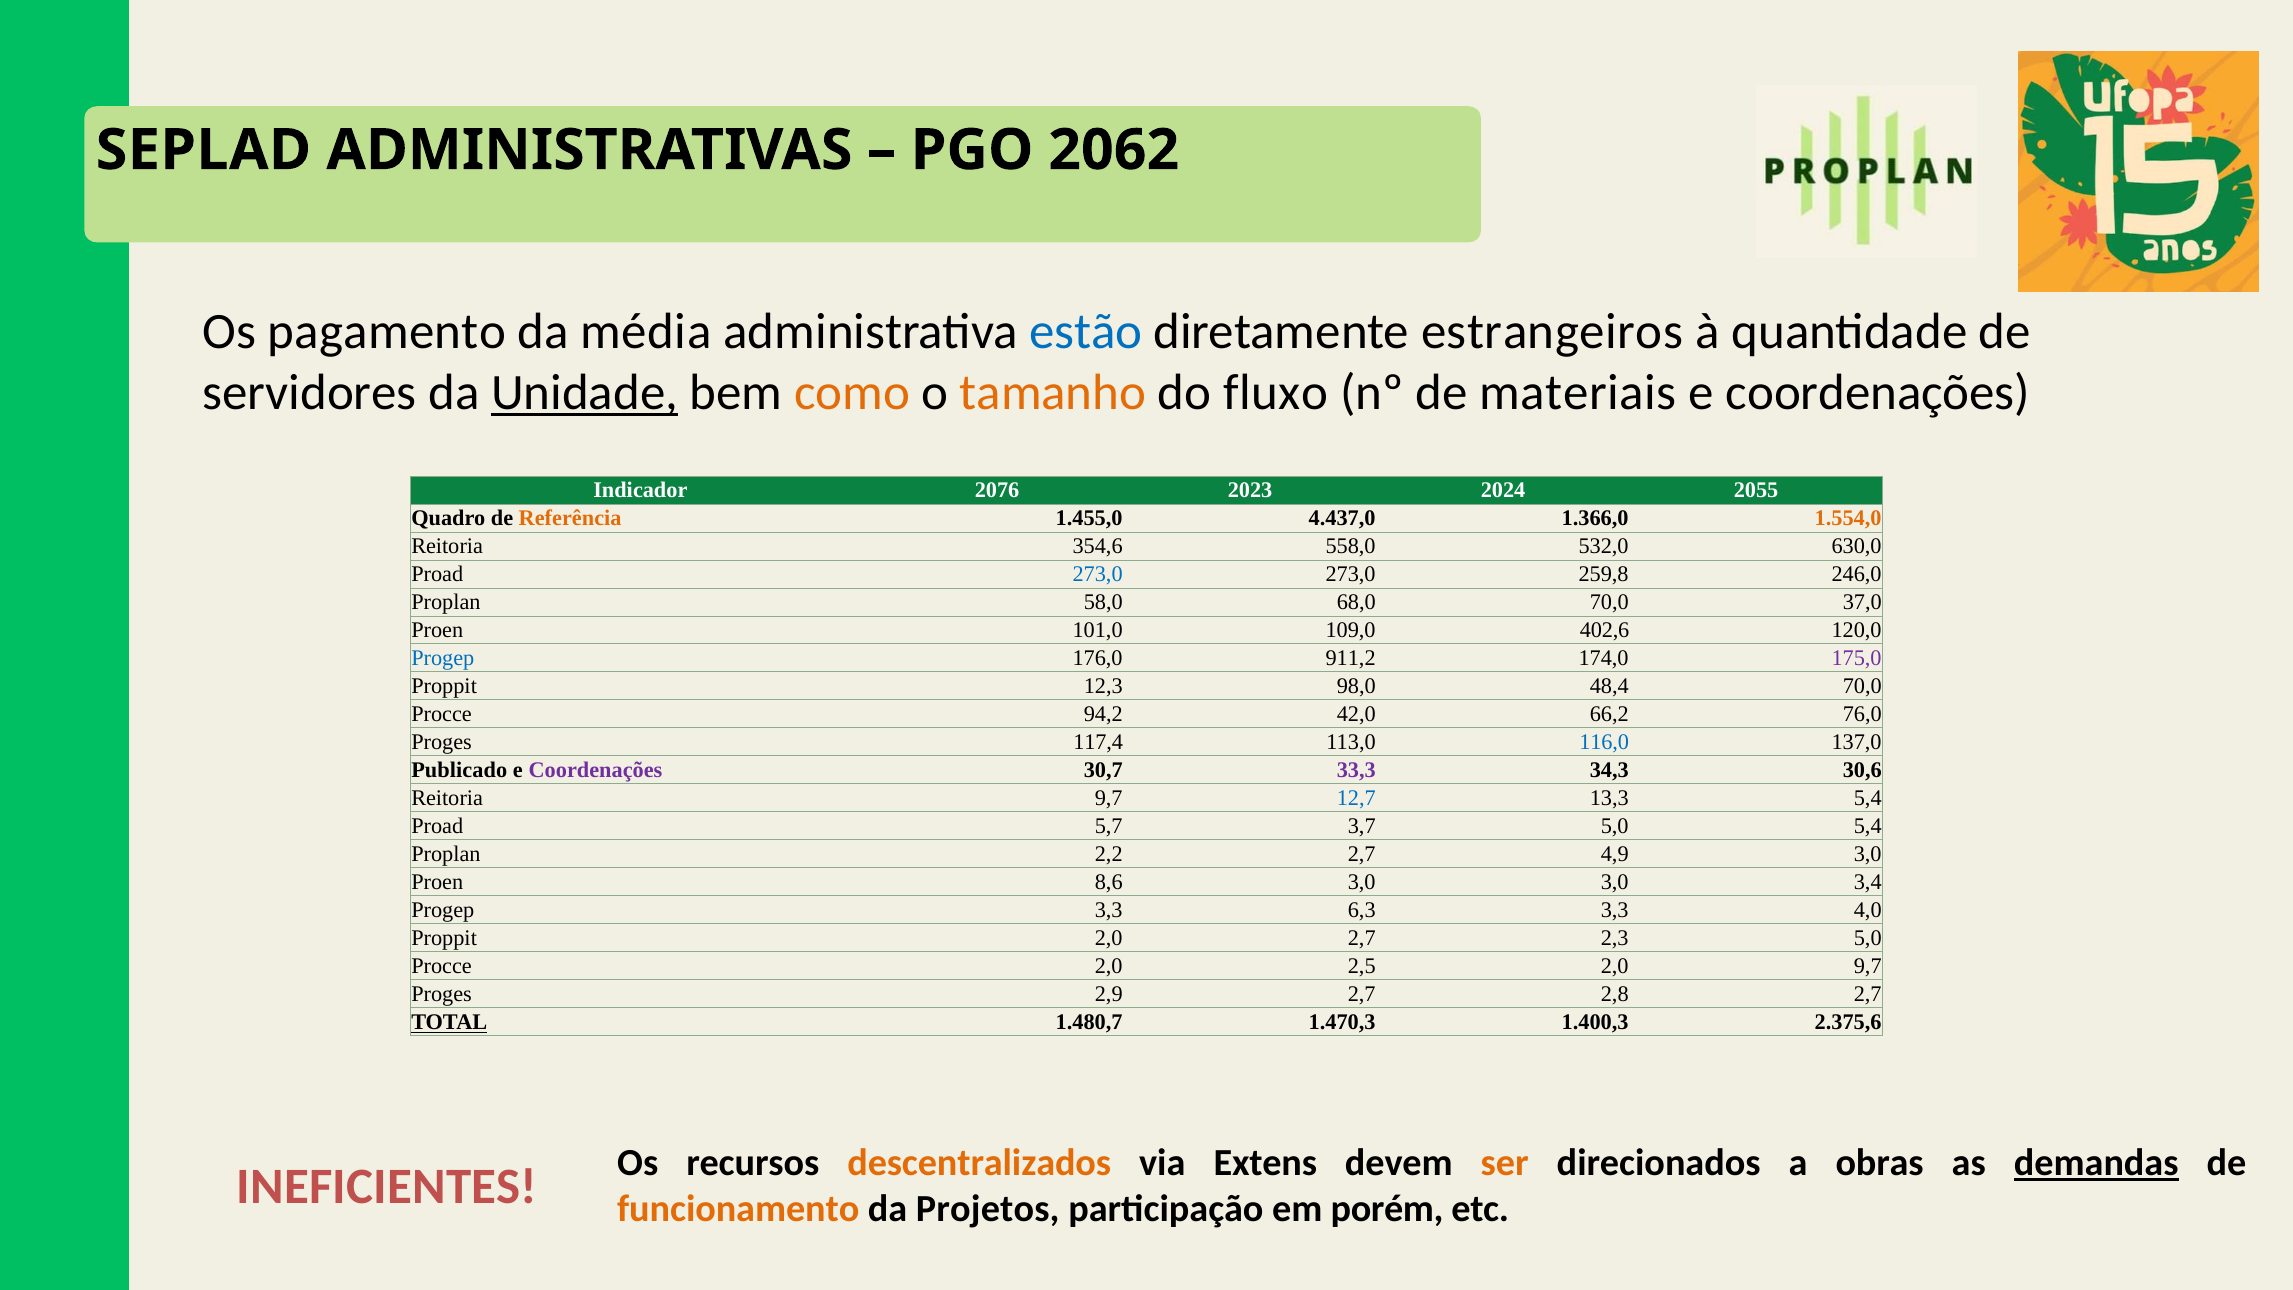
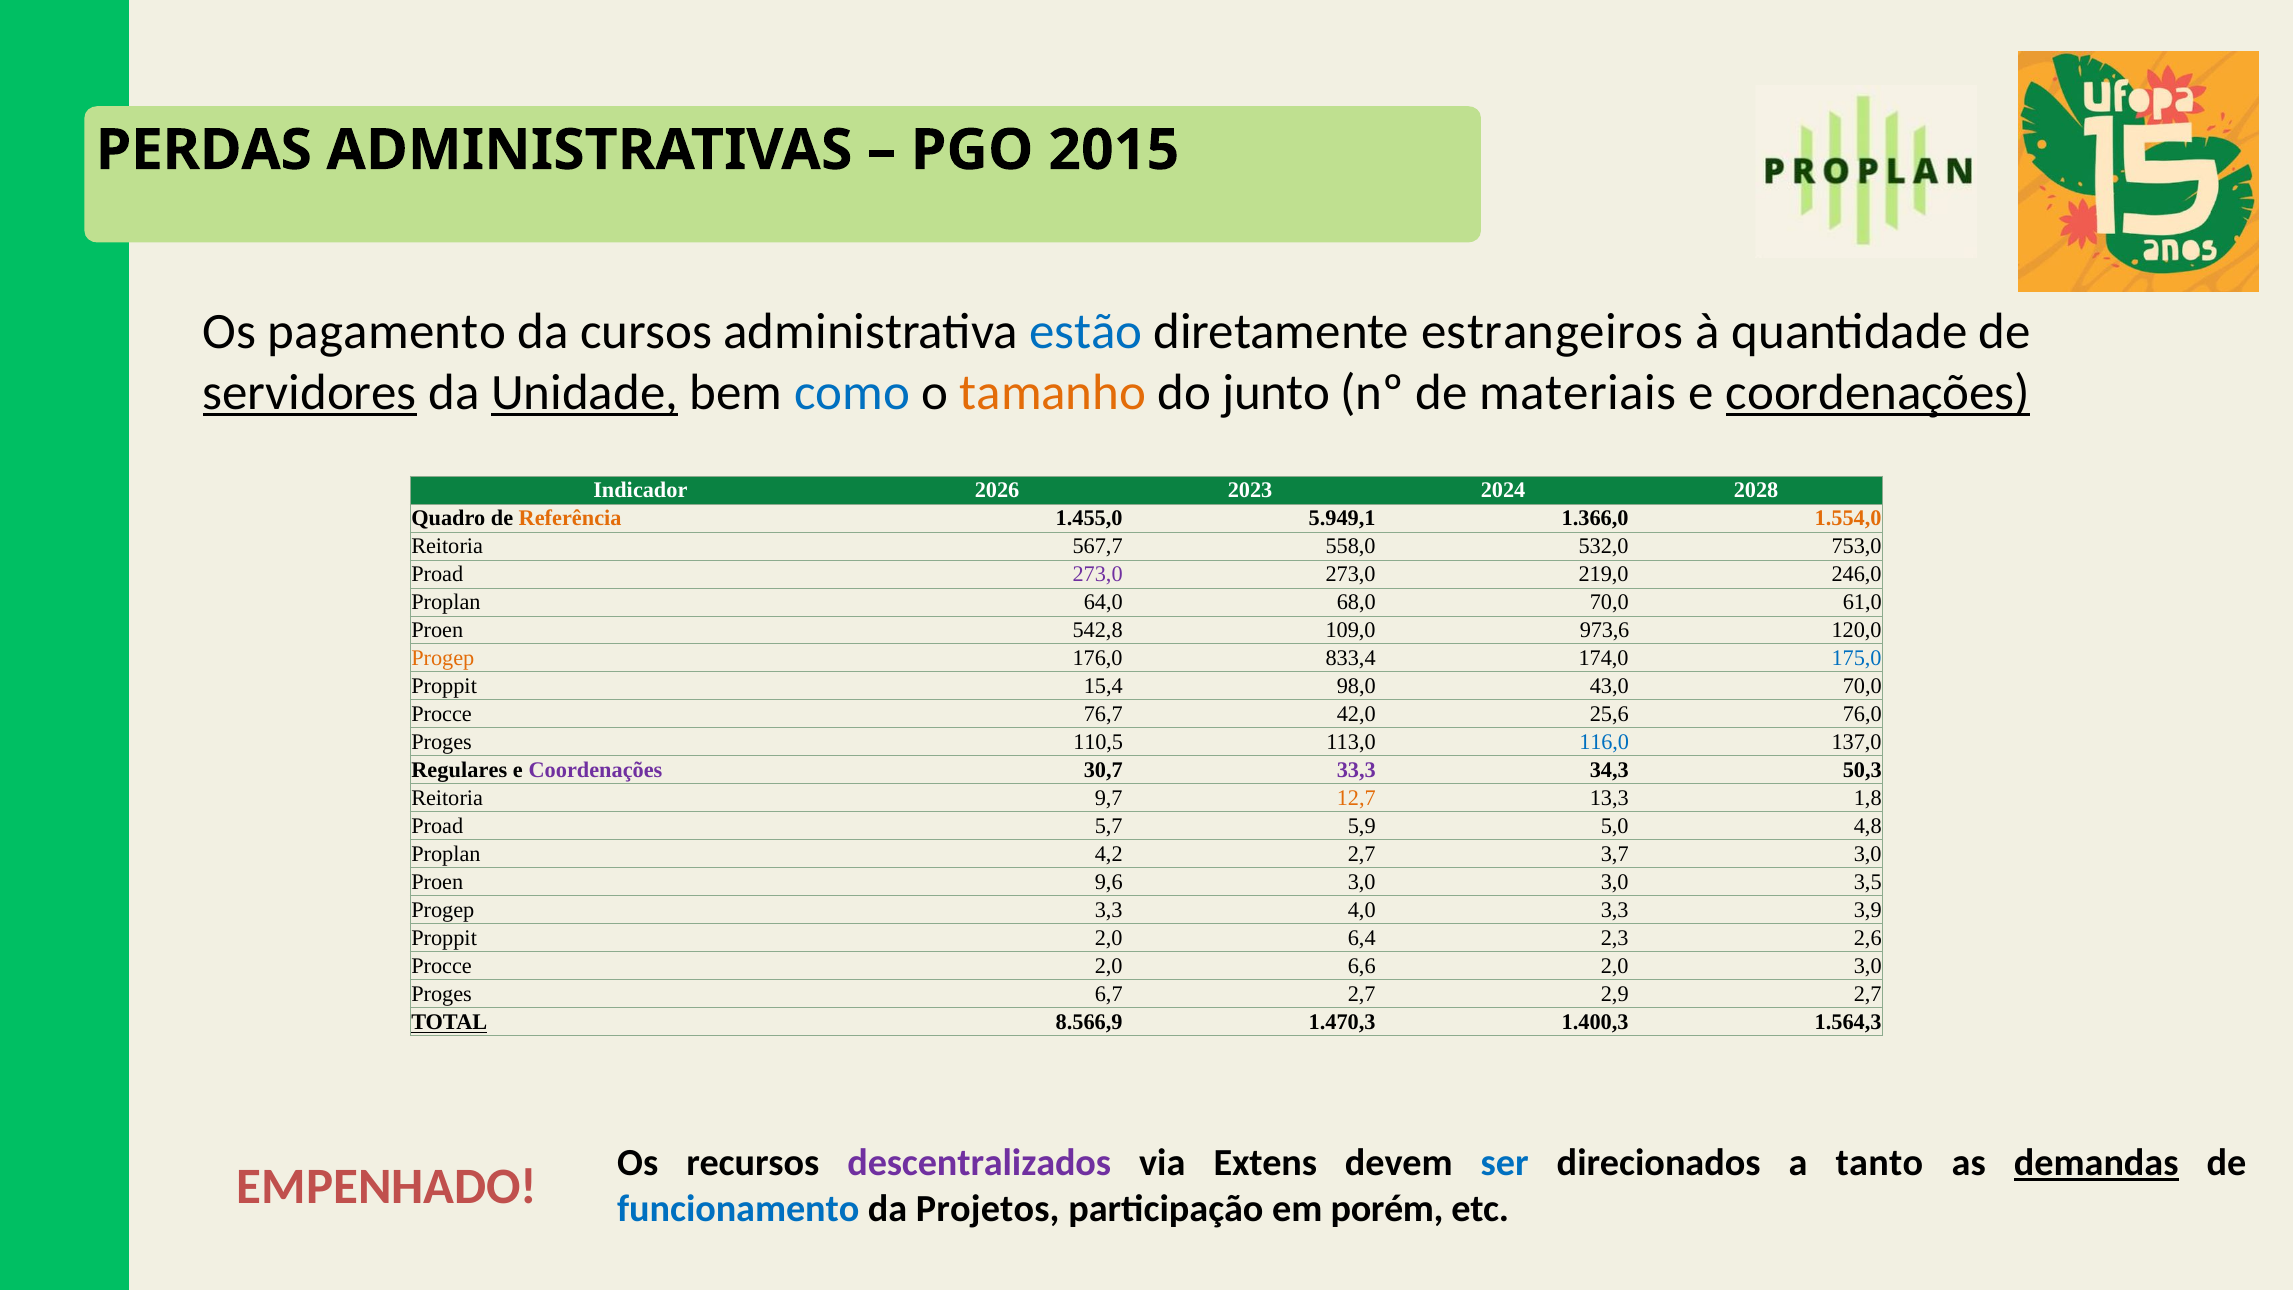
SEPLAD: SEPLAD -> PERDAS
2062: 2062 -> 2015
média: média -> cursos
servidores underline: none -> present
como colour: orange -> blue
fluxo: fluxo -> junto
coordenações at (1878, 393) underline: none -> present
2076: 2076 -> 2026
2055: 2055 -> 2028
4.437,0: 4.437,0 -> 5.949,1
354,6: 354,6 -> 567,7
630,0: 630,0 -> 753,0
273,0 at (1098, 574) colour: blue -> purple
259,8: 259,8 -> 219,0
58,0: 58,0 -> 64,0
37,0: 37,0 -> 61,0
101,0: 101,0 -> 542,8
402,6: 402,6 -> 973,6
Progep at (443, 658) colour: blue -> orange
911,2: 911,2 -> 833,4
175,0 colour: purple -> blue
12,3: 12,3 -> 15,4
48,4: 48,4 -> 43,0
94,2: 94,2 -> 76,7
66,2: 66,2 -> 25,6
117,4: 117,4 -> 110,5
Publicado: Publicado -> Regulares
30,6: 30,6 -> 50,3
12,7 colour: blue -> orange
13,3 5,4: 5,4 -> 1,8
3,7: 3,7 -> 5,9
5,0 5,4: 5,4 -> 4,8
2,2: 2,2 -> 4,2
4,9: 4,9 -> 3,7
8,6: 8,6 -> 9,6
3,4: 3,4 -> 3,5
6,3: 6,3 -> 4,0
4,0: 4,0 -> 3,9
2,0 2,7: 2,7 -> 6,4
2,3 5,0: 5,0 -> 2,6
2,5: 2,5 -> 6,6
2,0 9,7: 9,7 -> 3,0
2,9: 2,9 -> 6,7
2,8: 2,8 -> 2,9
1.480,7: 1.480,7 -> 8.566,9
2.375,6: 2.375,6 -> 1.564,3
descentralizados colour: orange -> purple
ser colour: orange -> blue
obras: obras -> tanto
INEFICIENTES: INEFICIENTES -> EMPENHADO
funcionamento colour: orange -> blue
